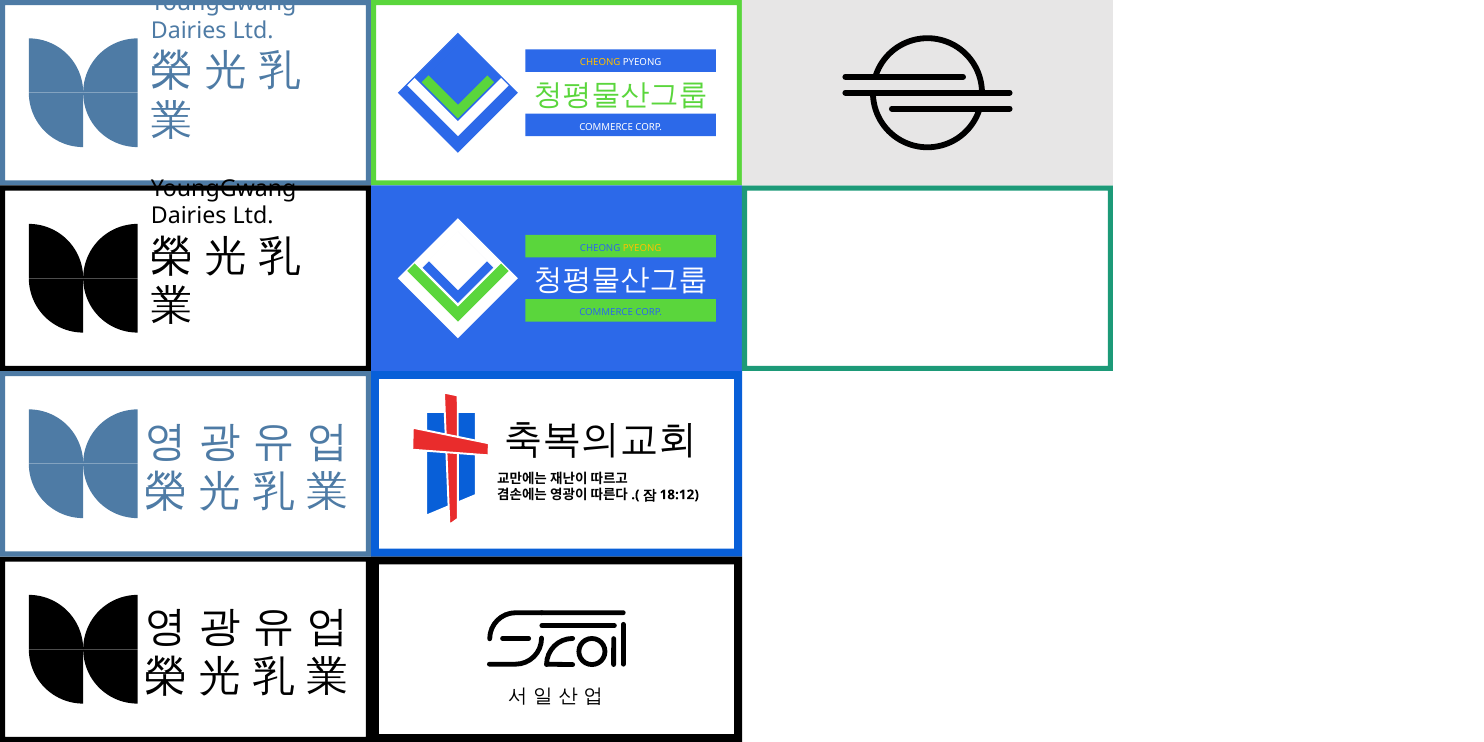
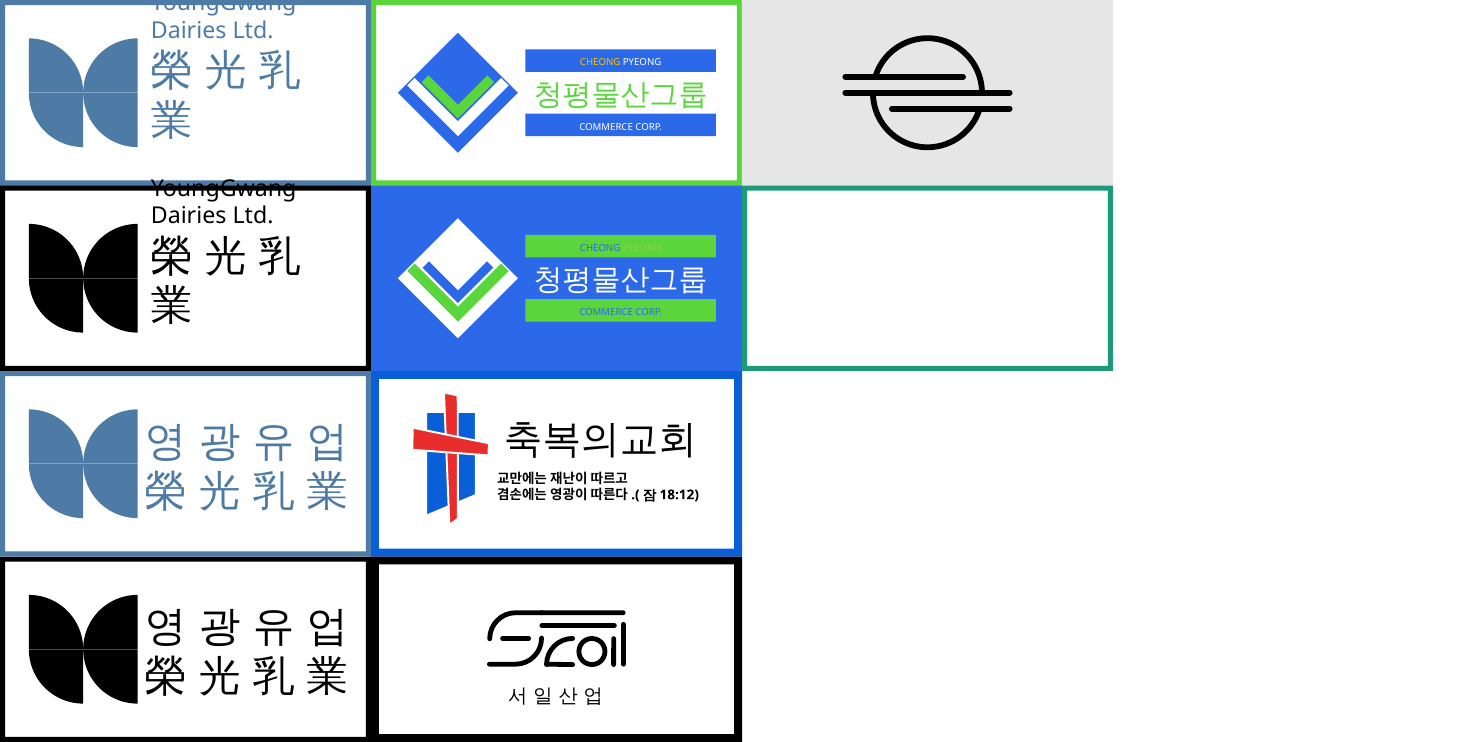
PYEONG at (642, 248) colour: yellow -> light green
